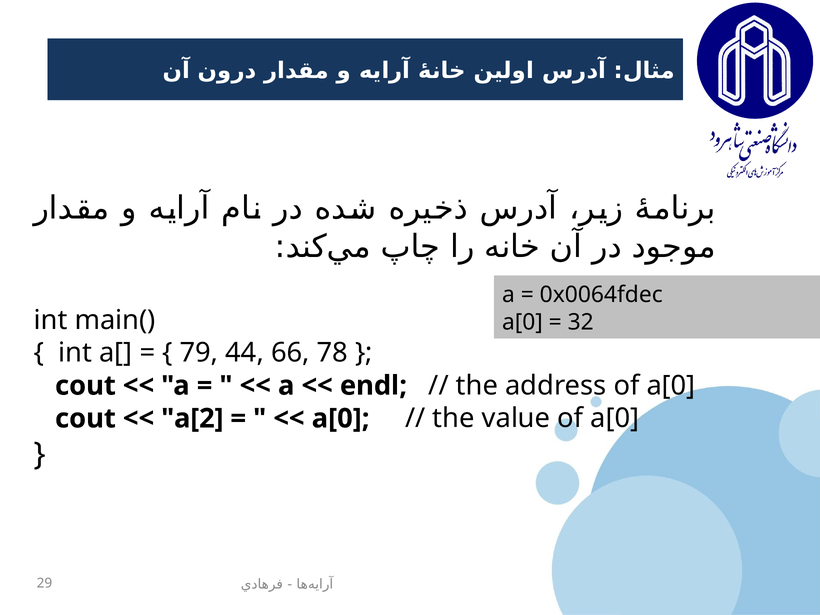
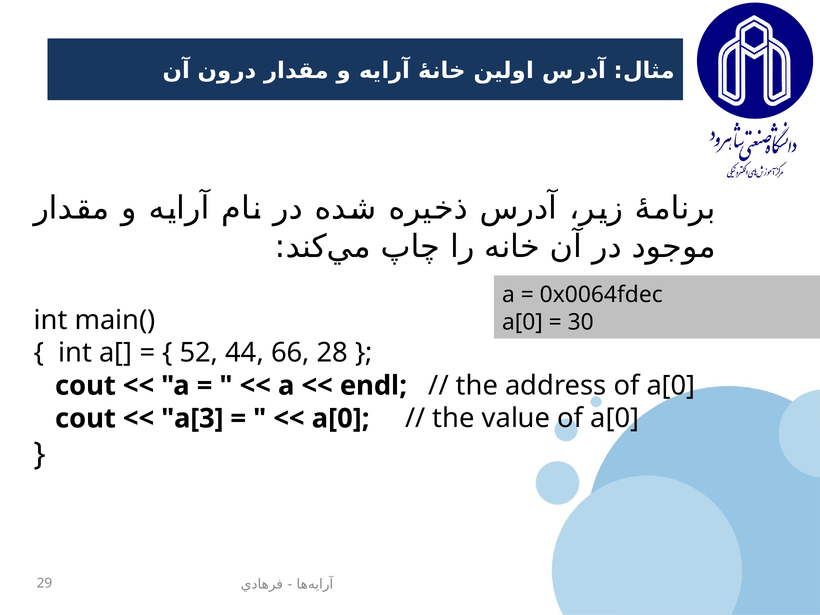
32: 32 -> 30
79: 79 -> 52
78: 78 -> 28
a[2: a[2 -> a[3
